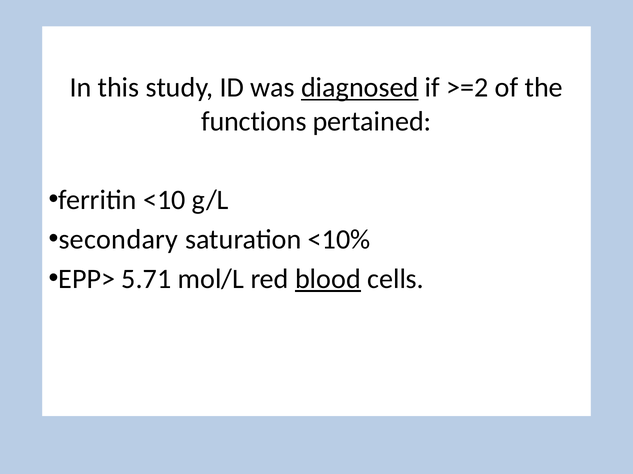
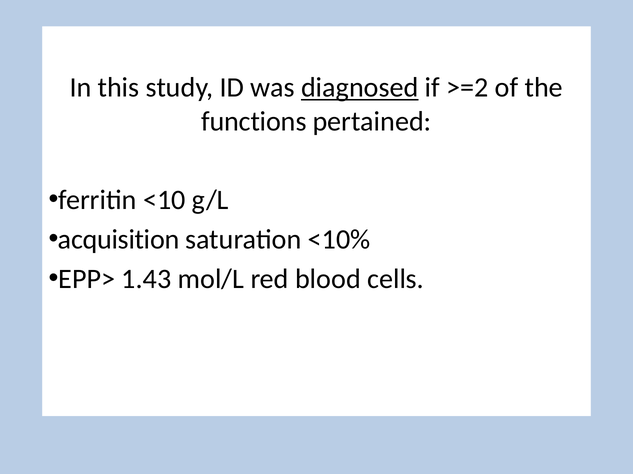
secondary: secondary -> acquisition
5.71: 5.71 -> 1.43
blood underline: present -> none
